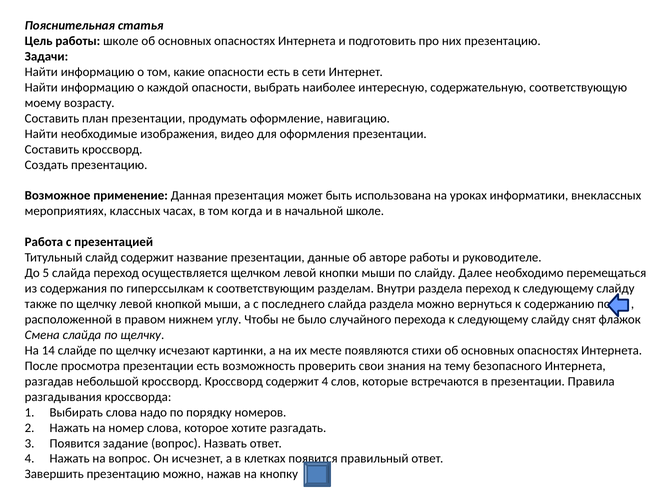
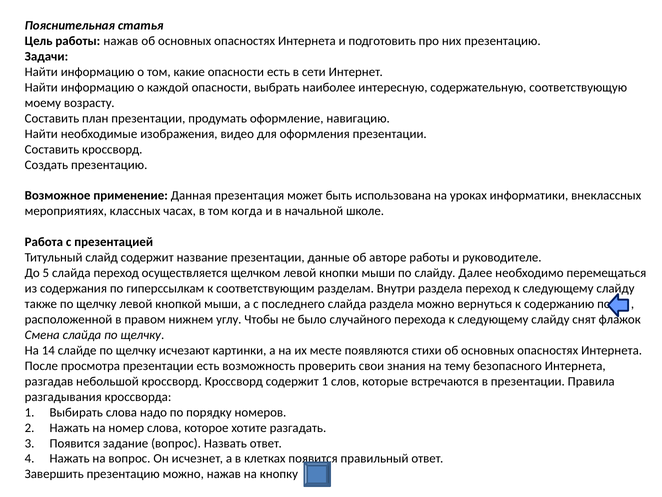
работы школе: школе -> нажав
содержит 4: 4 -> 1
